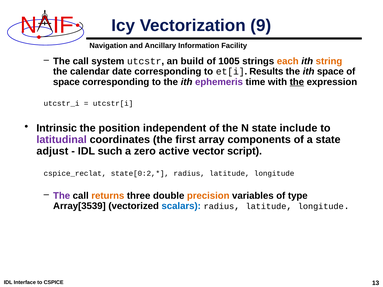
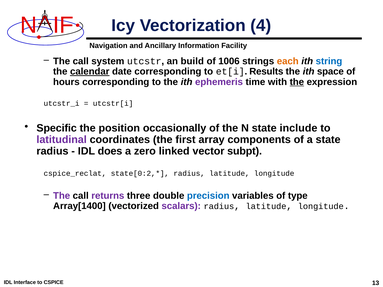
9: 9 -> 4
1005: 1005 -> 1006
string colour: orange -> blue
calendar underline: none -> present
space at (66, 82): space -> hours
Intrinsic: Intrinsic -> Specific
independent: independent -> occasionally
adjust at (52, 151): adjust -> radius
such: such -> does
active: active -> linked
script: script -> subpt
returns colour: orange -> purple
precision colour: orange -> blue
Array[3539: Array[3539 -> Array[1400
scalars colour: blue -> purple
